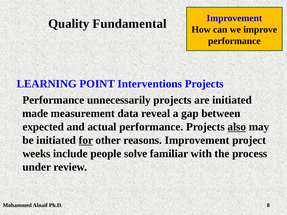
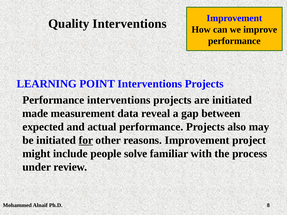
Quality Fundamental: Fundamental -> Interventions
Performance unnecessarily: unnecessarily -> interventions
also underline: present -> none
weeks: weeks -> might
